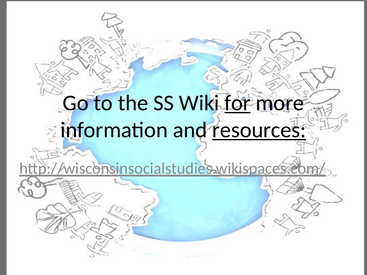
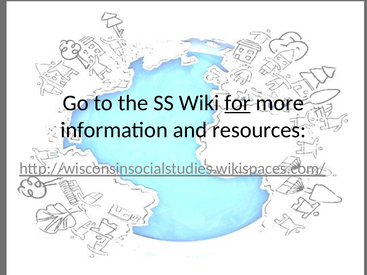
resources underline: present -> none
